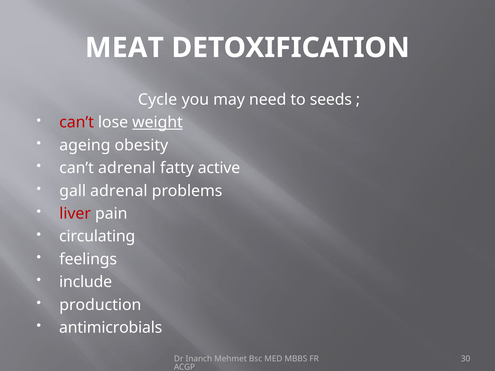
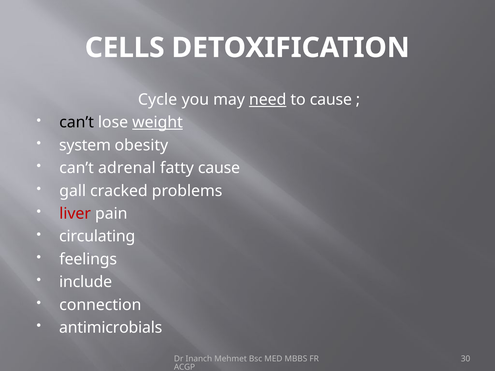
MEAT: MEAT -> CELLS
need underline: none -> present
to seeds: seeds -> cause
can’t at (77, 122) colour: red -> black
ageing: ageing -> system
fatty active: active -> cause
gall adrenal: adrenal -> cracked
production: production -> connection
